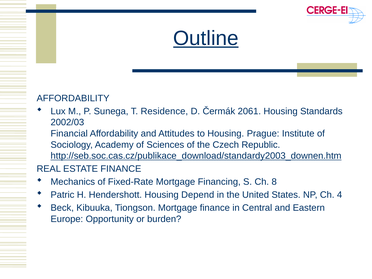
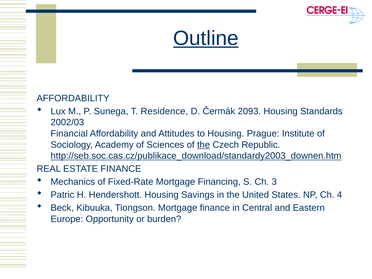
2061: 2061 -> 2093
the at (204, 145) underline: none -> present
8: 8 -> 3
Depend: Depend -> Savings
